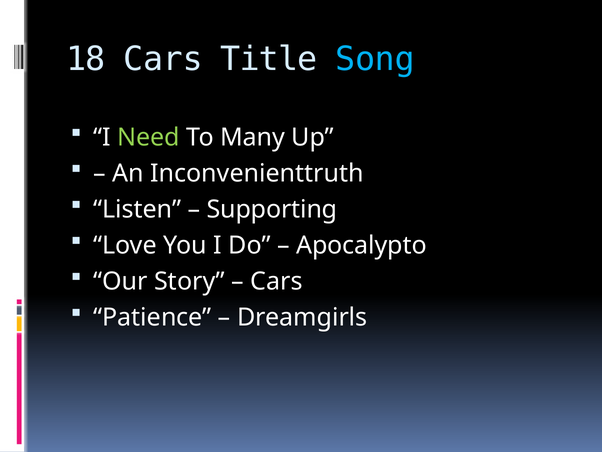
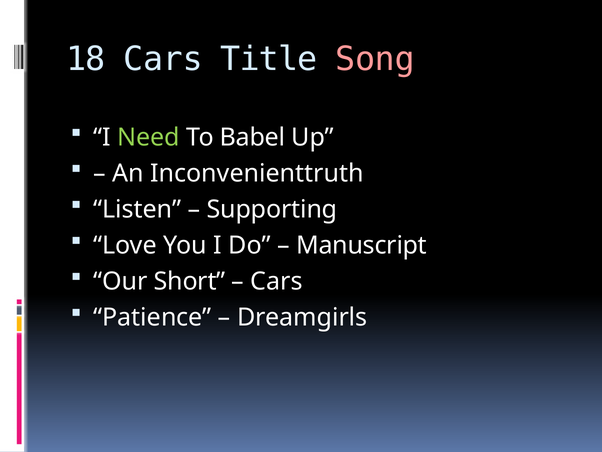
Song colour: light blue -> pink
Many: Many -> Babel
Apocalypto: Apocalypto -> Manuscript
Story: Story -> Short
